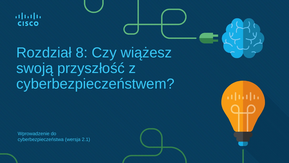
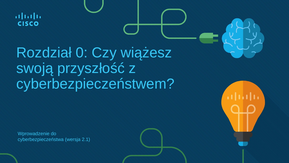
8: 8 -> 0
